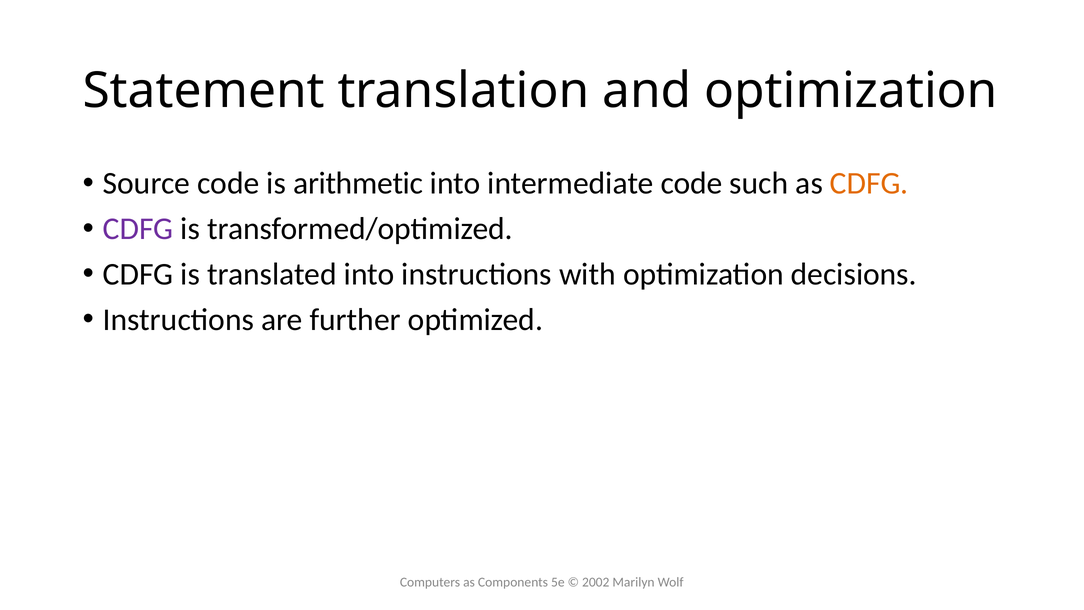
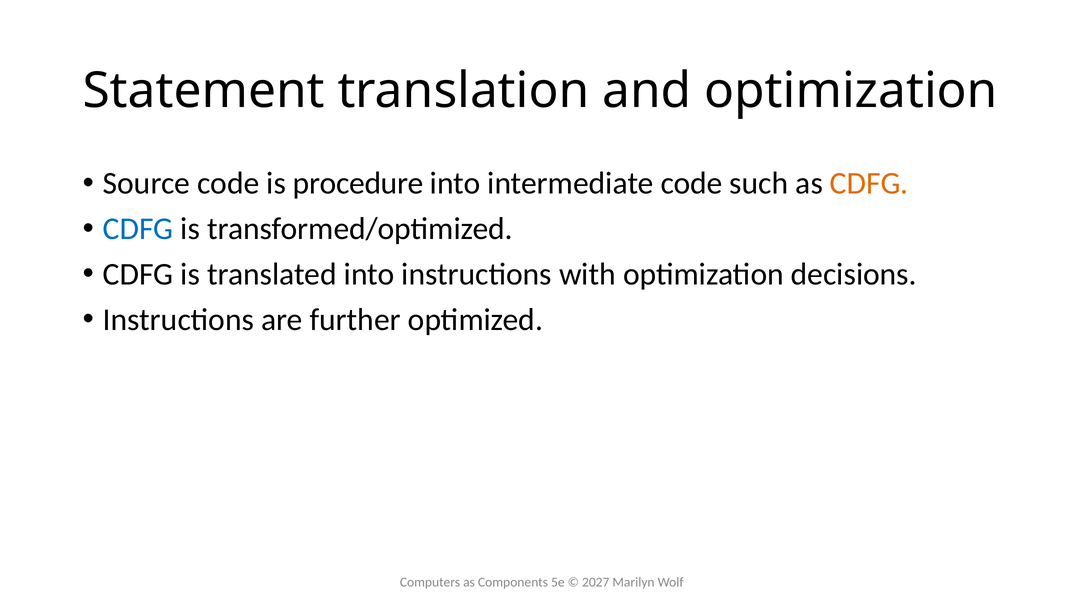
arithmetic: arithmetic -> procedure
CDFG at (138, 229) colour: purple -> blue
2002: 2002 -> 2027
